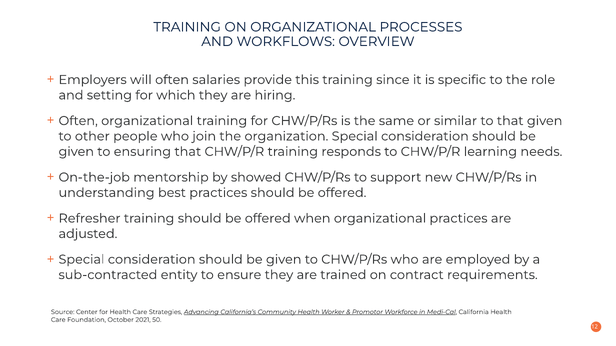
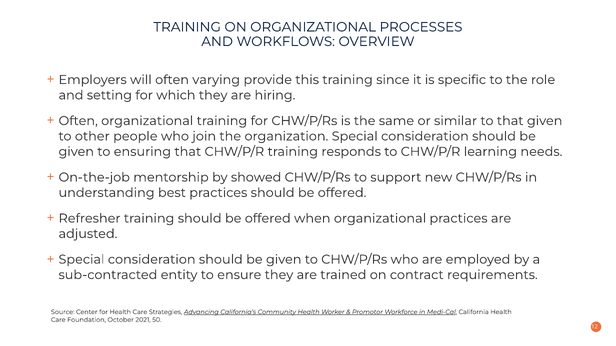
salaries: salaries -> varying
